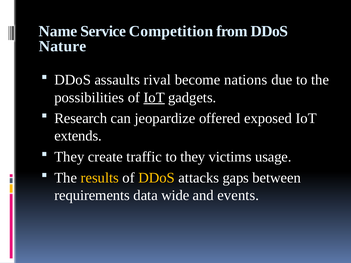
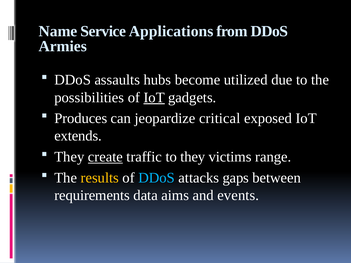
Competition: Competition -> Applications
Nature: Nature -> Armies
rival: rival -> hubs
nations: nations -> utilized
Research: Research -> Produces
offered: offered -> critical
create underline: none -> present
usage: usage -> range
DDoS at (157, 178) colour: yellow -> light blue
wide: wide -> aims
